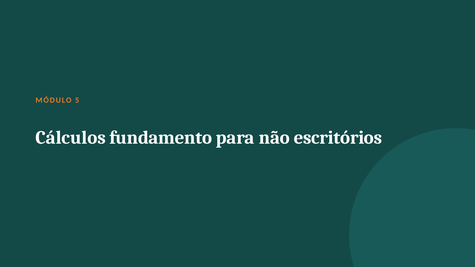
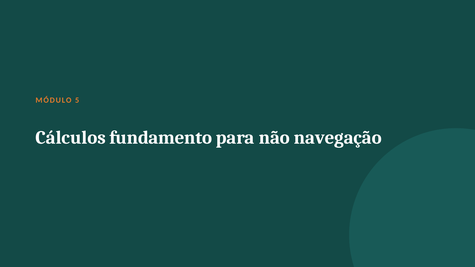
escritórios: escritórios -> navegação
